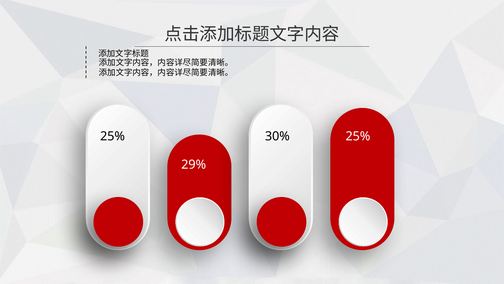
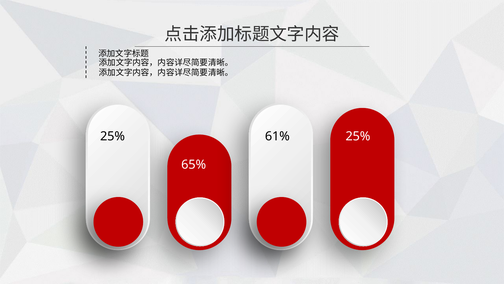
30%: 30% -> 61%
29%: 29% -> 65%
